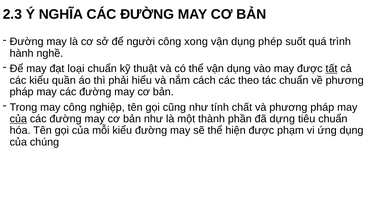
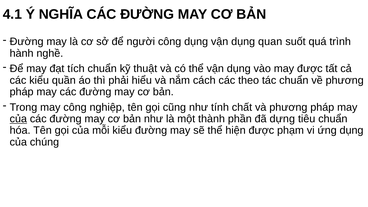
2.3: 2.3 -> 4.1
công xong: xong -> dụng
phép: phép -> quan
loại: loại -> tích
tất underline: present -> none
